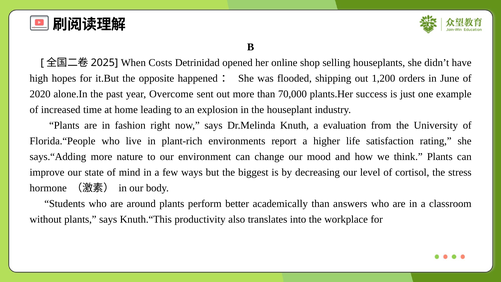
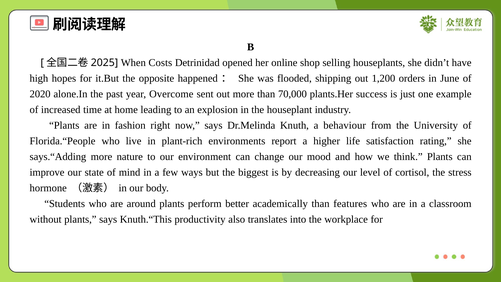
evaluation: evaluation -> behaviour
answers: answers -> features
